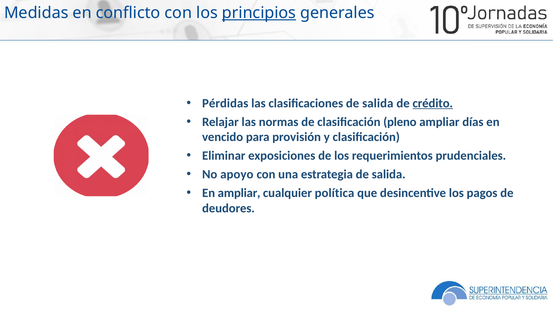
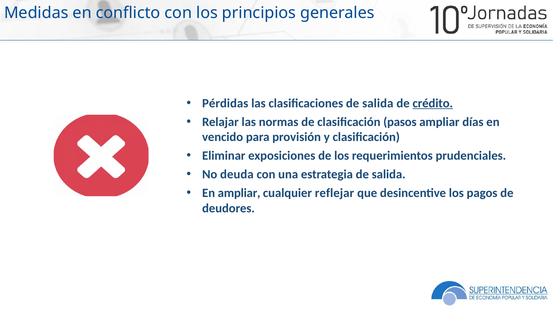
principios underline: present -> none
pleno: pleno -> pasos
apoyo: apoyo -> deuda
política: política -> reflejar
